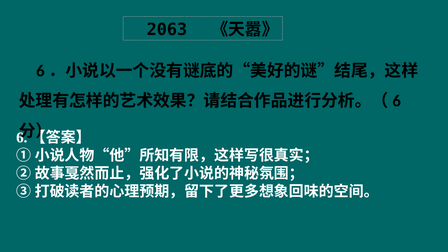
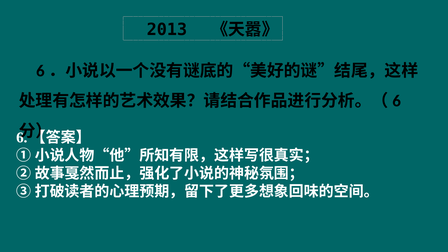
2063: 2063 -> 2013
